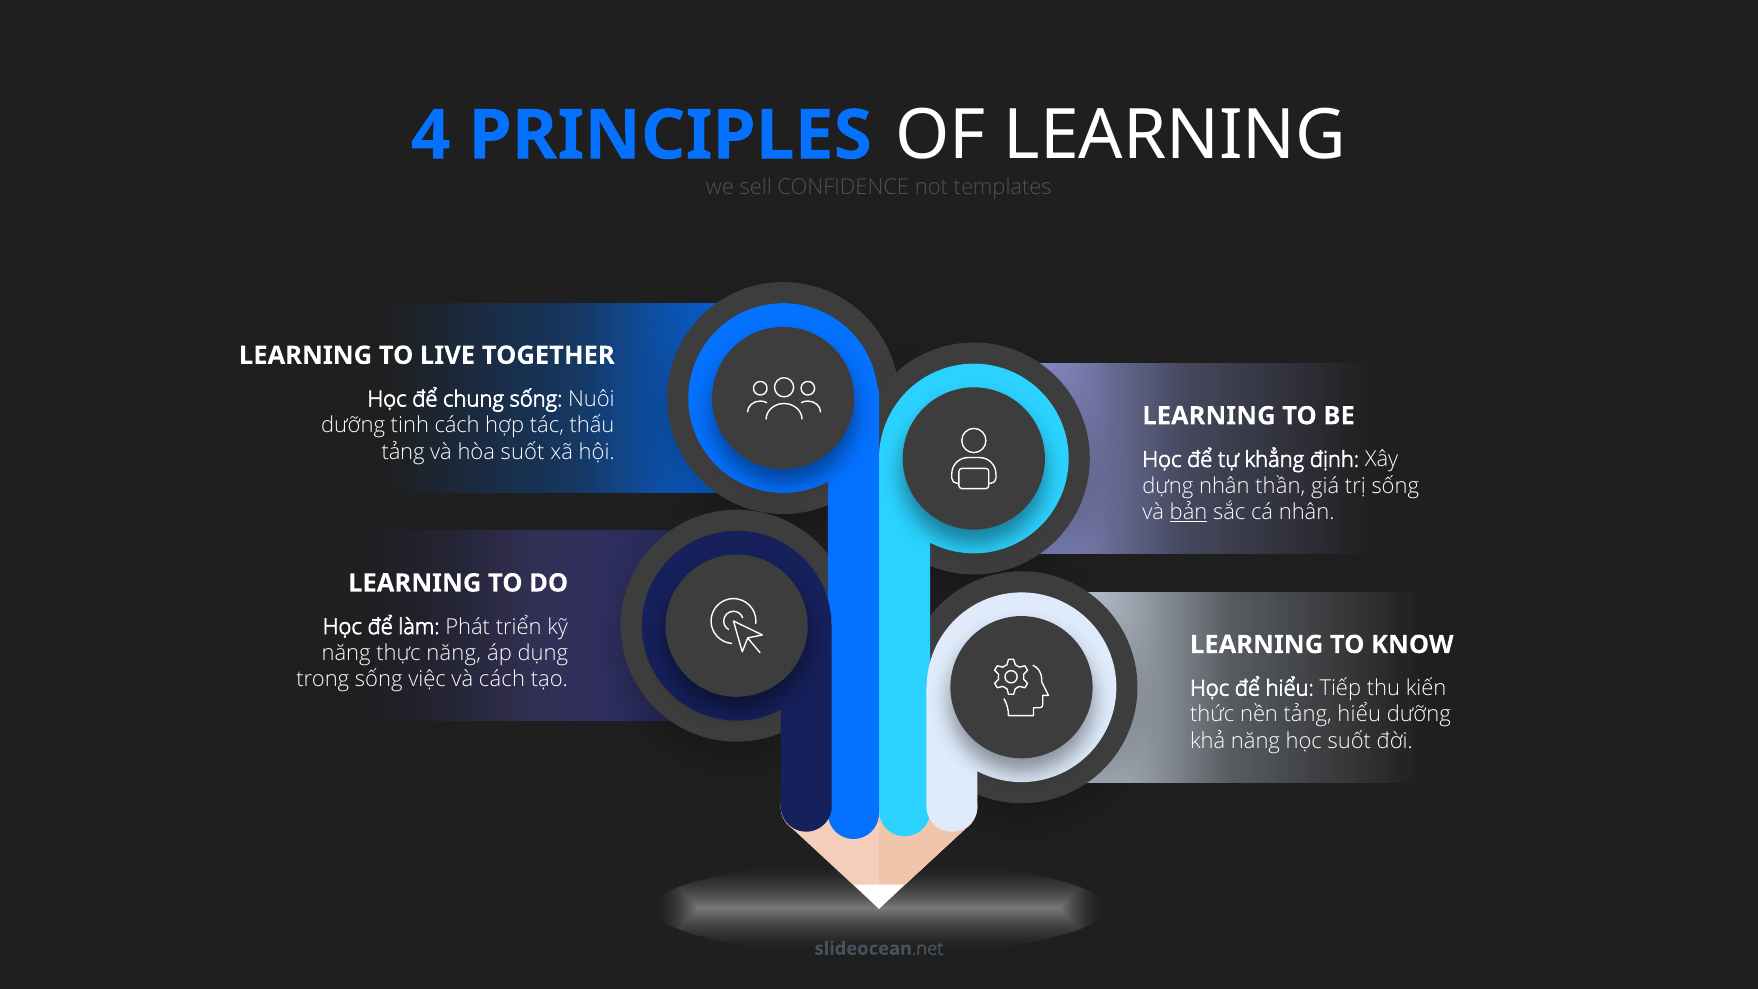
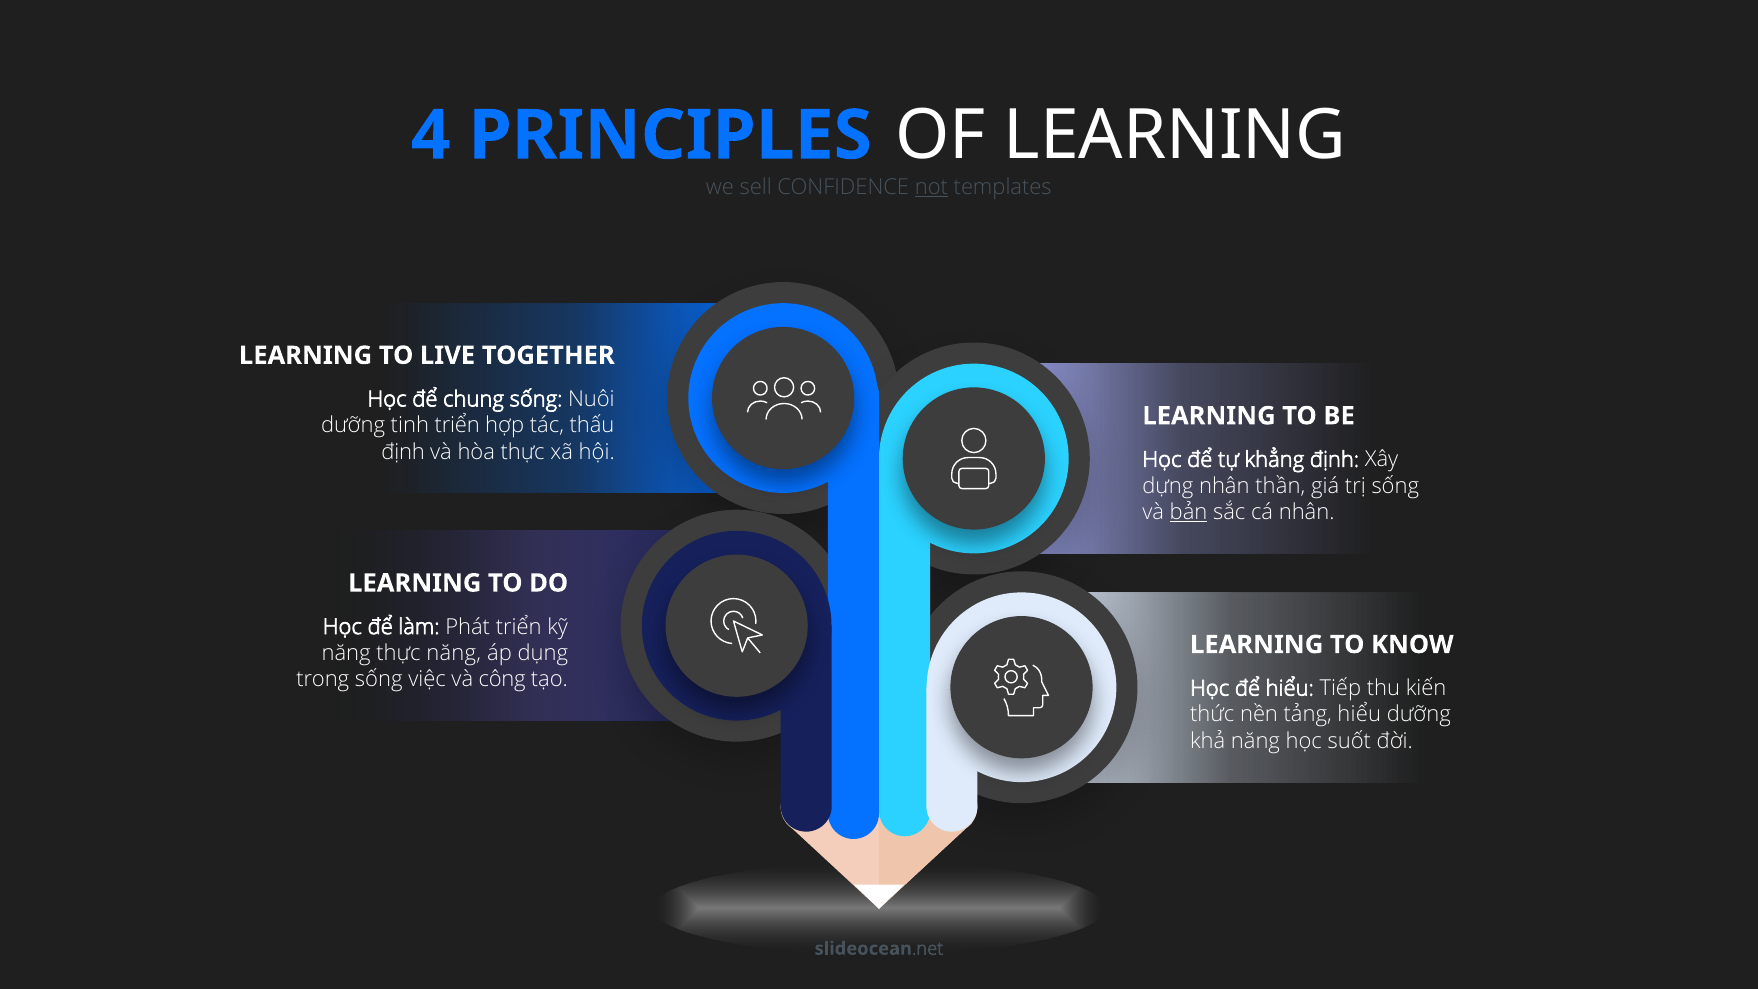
not underline: none -> present
tinh cách: cách -> triển
tảng at (403, 452): tảng -> định
hòa suốt: suốt -> thực
và cách: cách -> công
